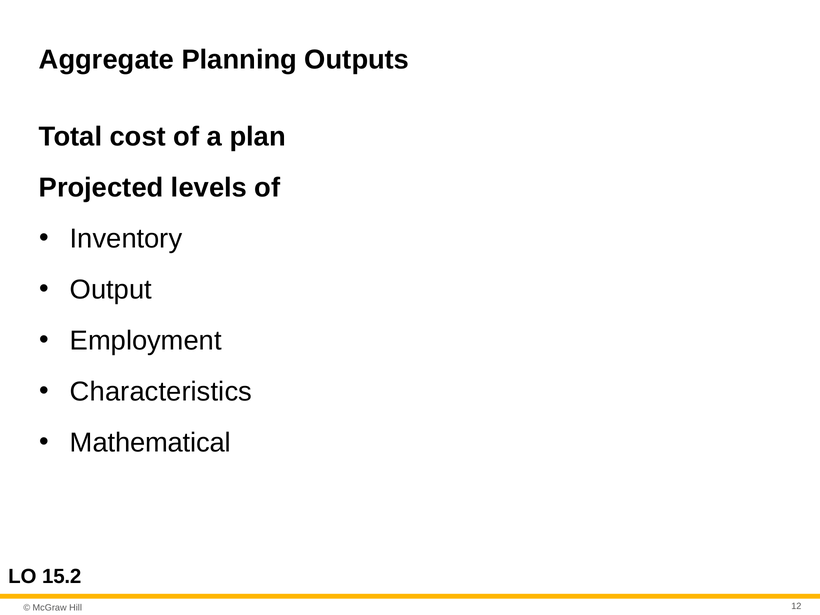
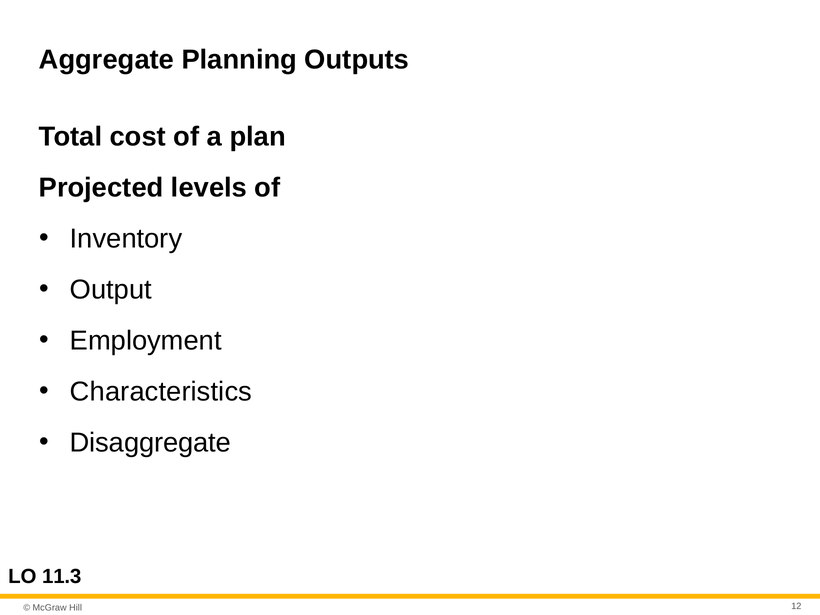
Mathematical: Mathematical -> Disaggregate
15.2: 15.2 -> 11.3
